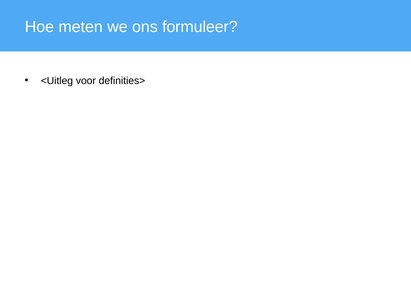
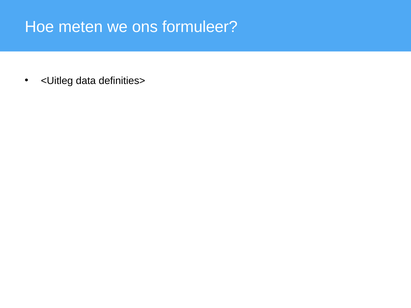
voor: voor -> data
